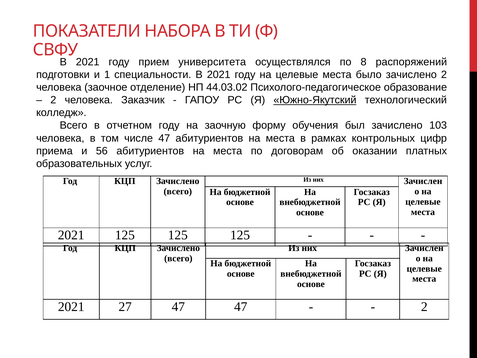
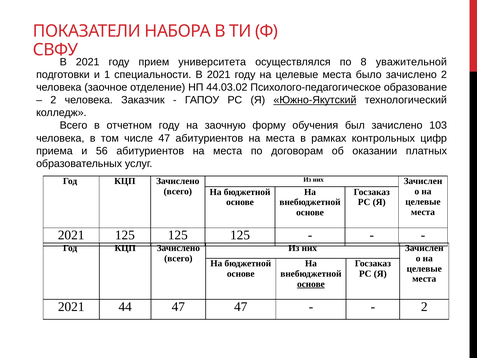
распоряжений: распоряжений -> уважительной
основе at (311, 284) underline: none -> present
27: 27 -> 44
